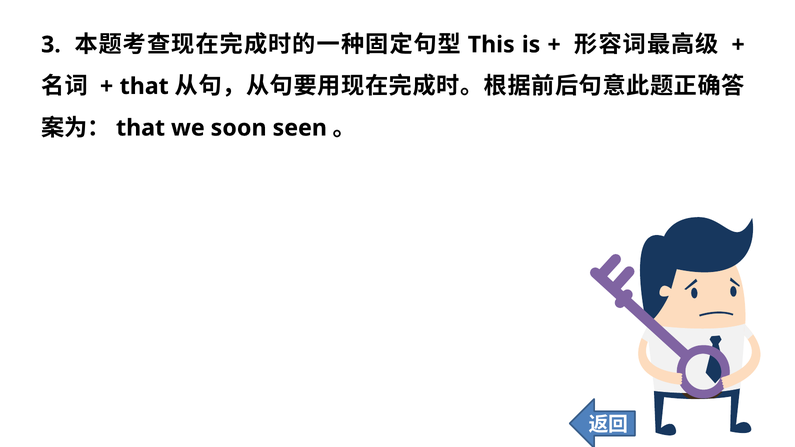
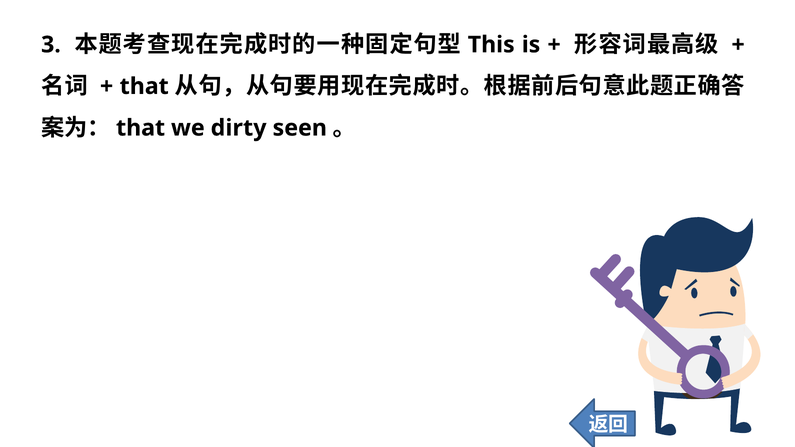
soon: soon -> dirty
